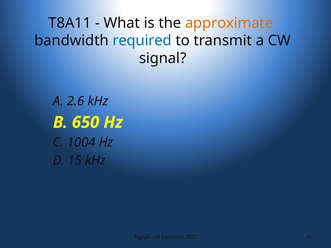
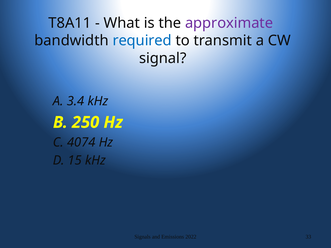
approximate colour: orange -> purple
2.6: 2.6 -> 3.4
650: 650 -> 250
1004: 1004 -> 4074
